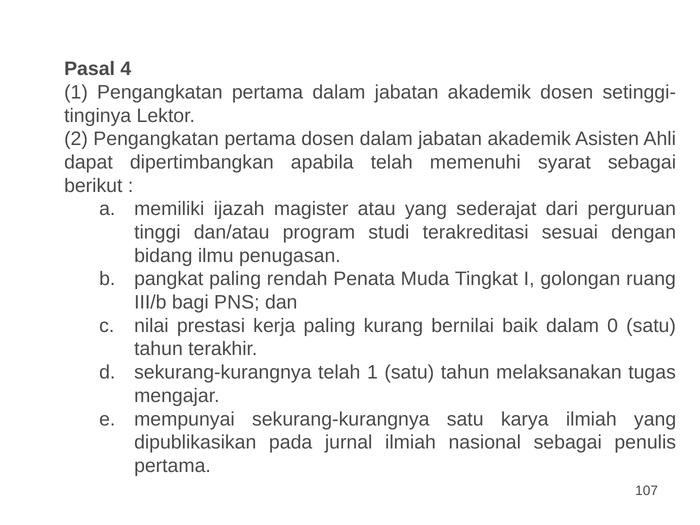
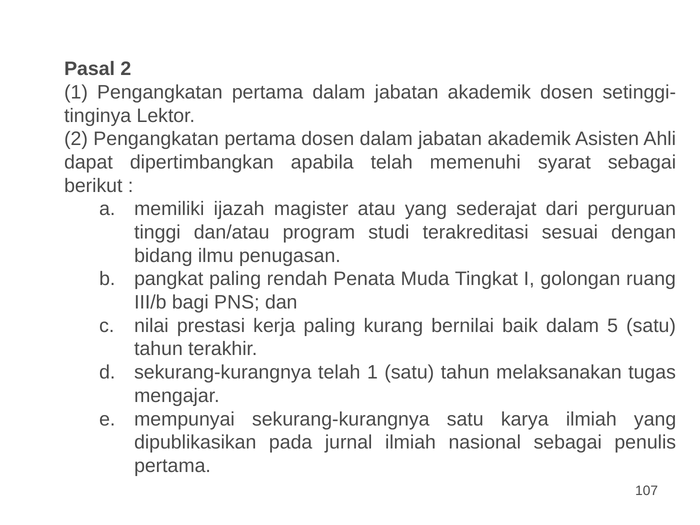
Pasal 4: 4 -> 2
0: 0 -> 5
